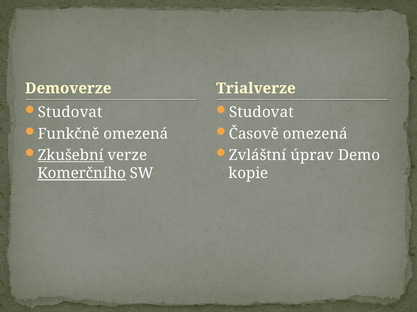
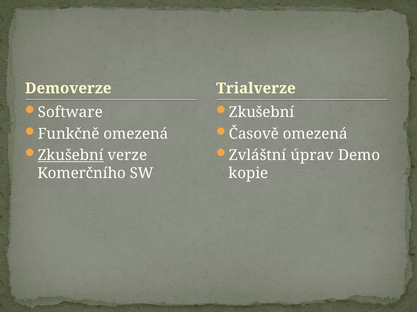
Studovat at (70, 113): Studovat -> Software
Studovat at (261, 113): Studovat -> Zkušební
Komerčního underline: present -> none
